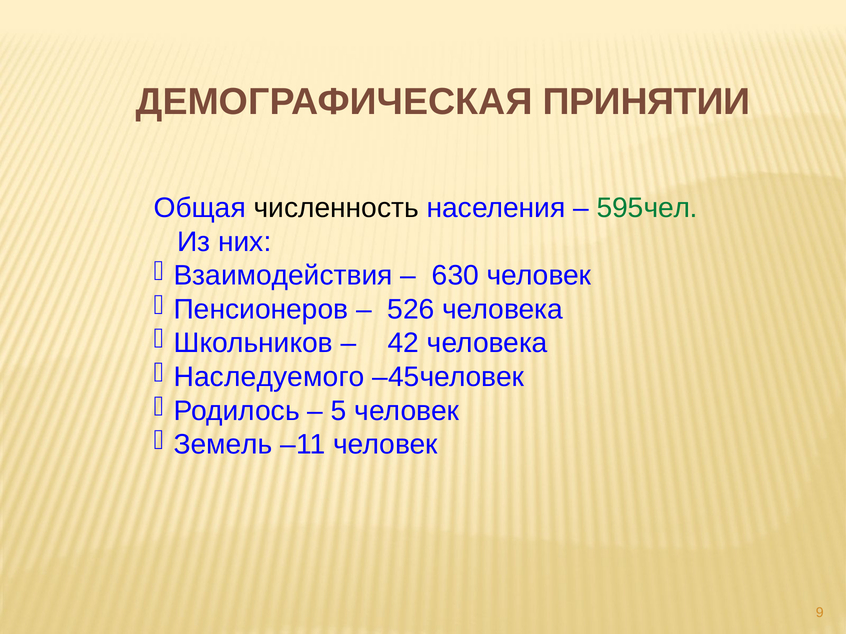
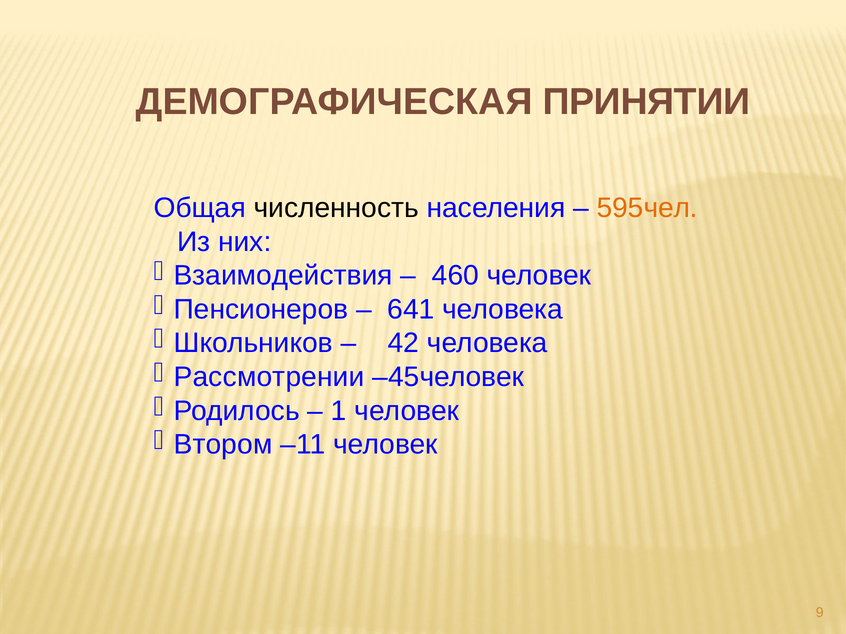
595чел colour: green -> orange
630: 630 -> 460
526: 526 -> 641
Наследуемого: Наследуемого -> Рассмотрении
5: 5 -> 1
Земель: Земель -> Втором
